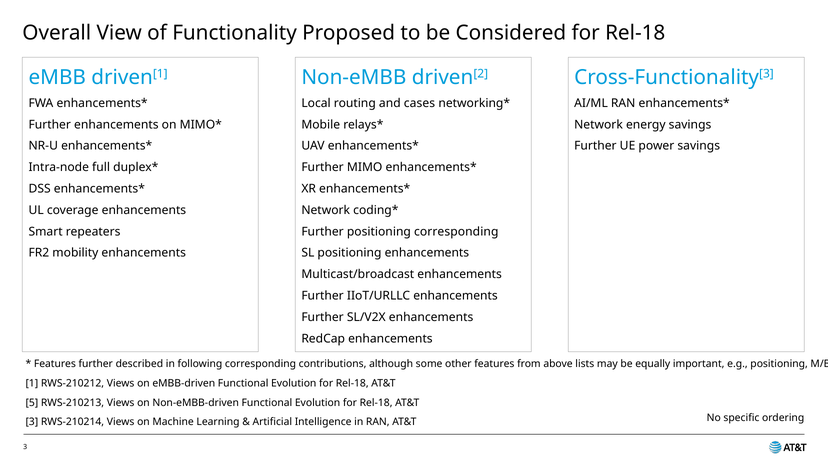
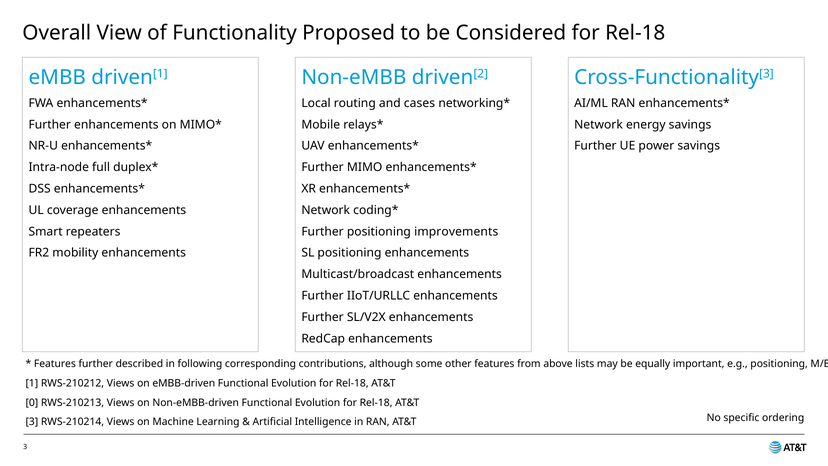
positioning corresponding: corresponding -> improvements
5: 5 -> 0
